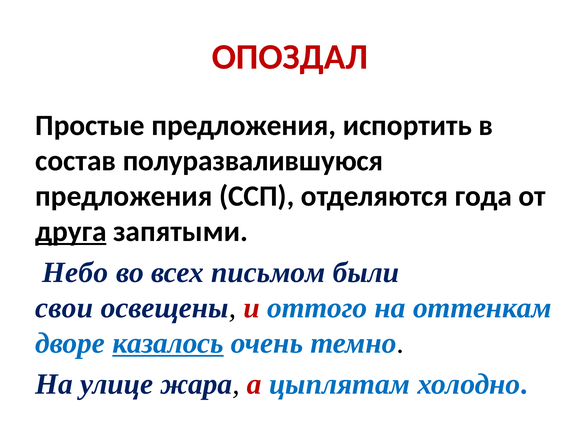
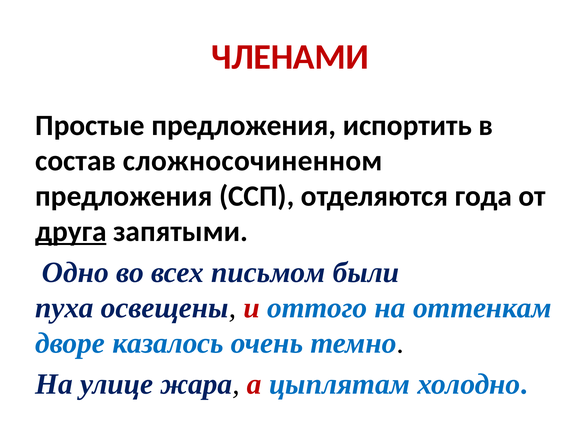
ОПОЗДАЛ: ОПОЗДАЛ -> ЧЛЕНАМИ
полуразвалившуюся: полуразвалившуюся -> сложносочиненном
Небо: Небо -> Одно
свои: свои -> пуха
казалось underline: present -> none
